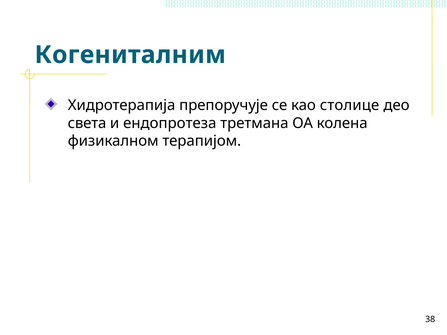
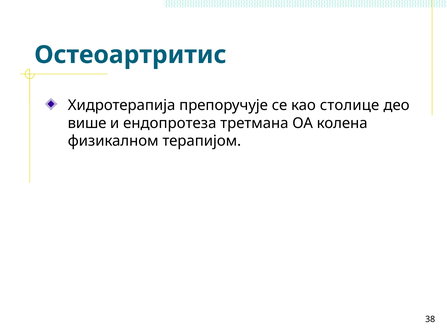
Когениталним: Когениталним -> Остеоартритис
света: света -> више
